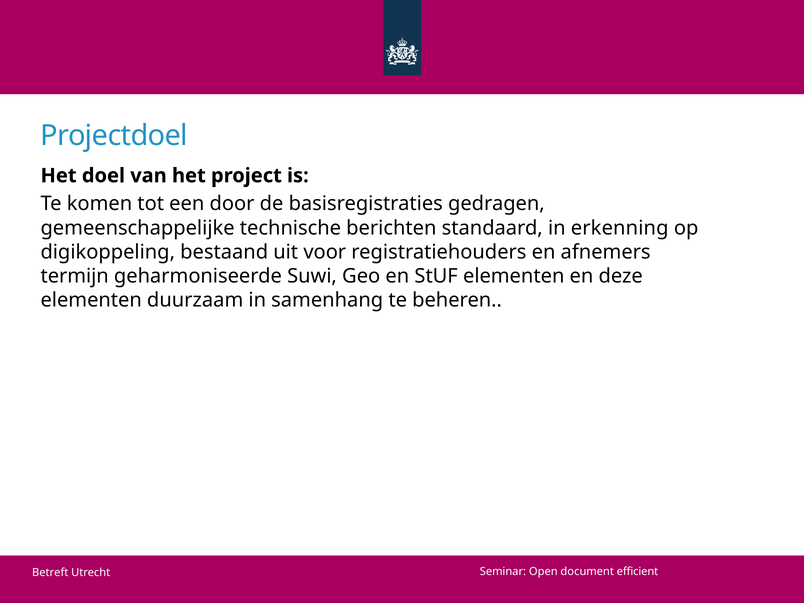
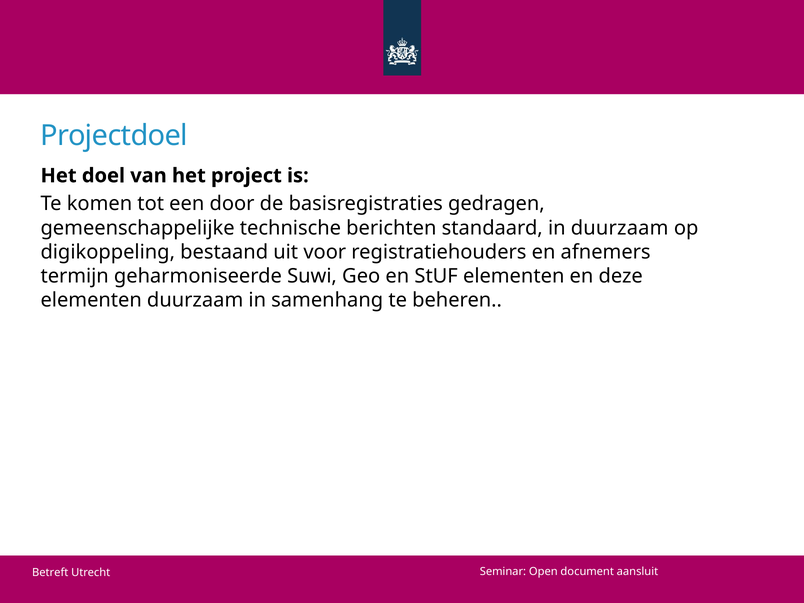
in erkenning: erkenning -> duurzaam
efficient: efficient -> aansluit
